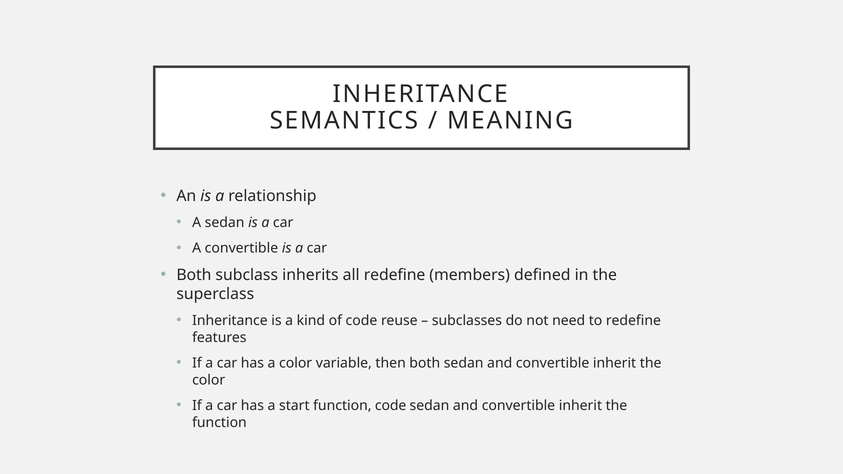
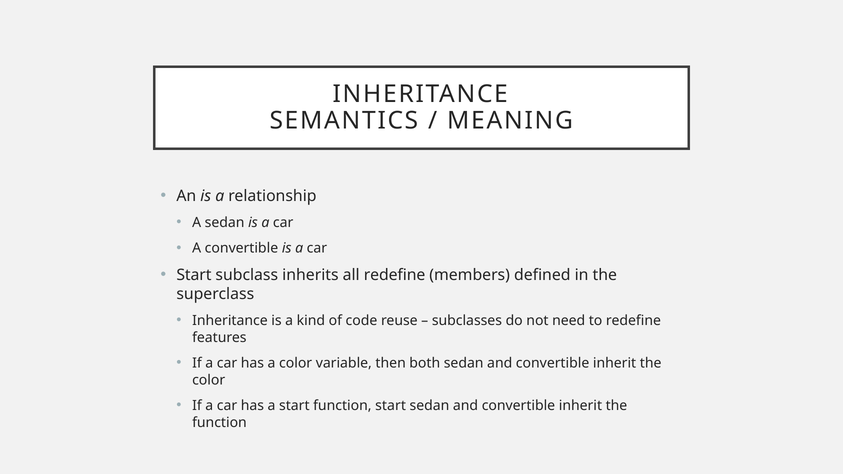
Both at (194, 275): Both -> Start
function code: code -> start
